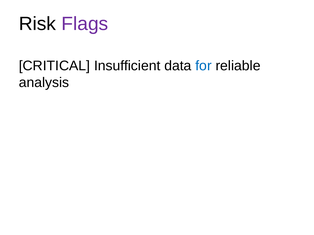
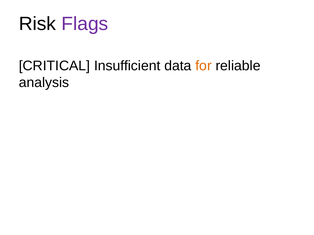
for colour: blue -> orange
